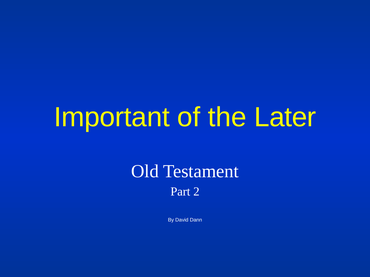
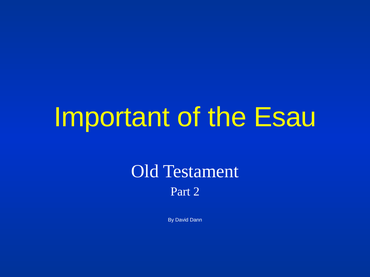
Later: Later -> Esau
